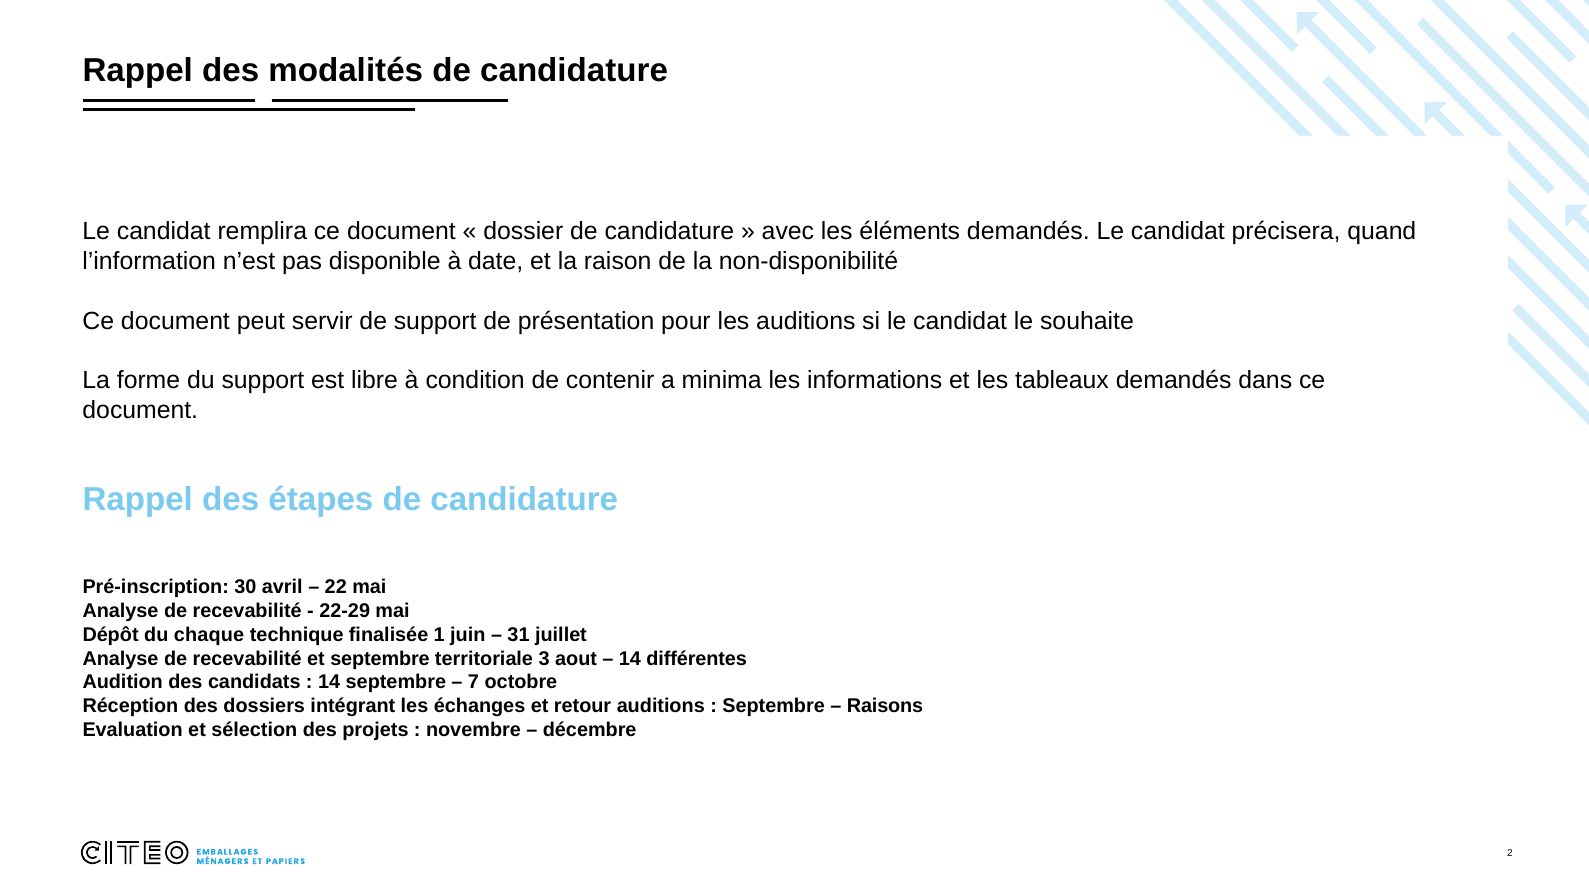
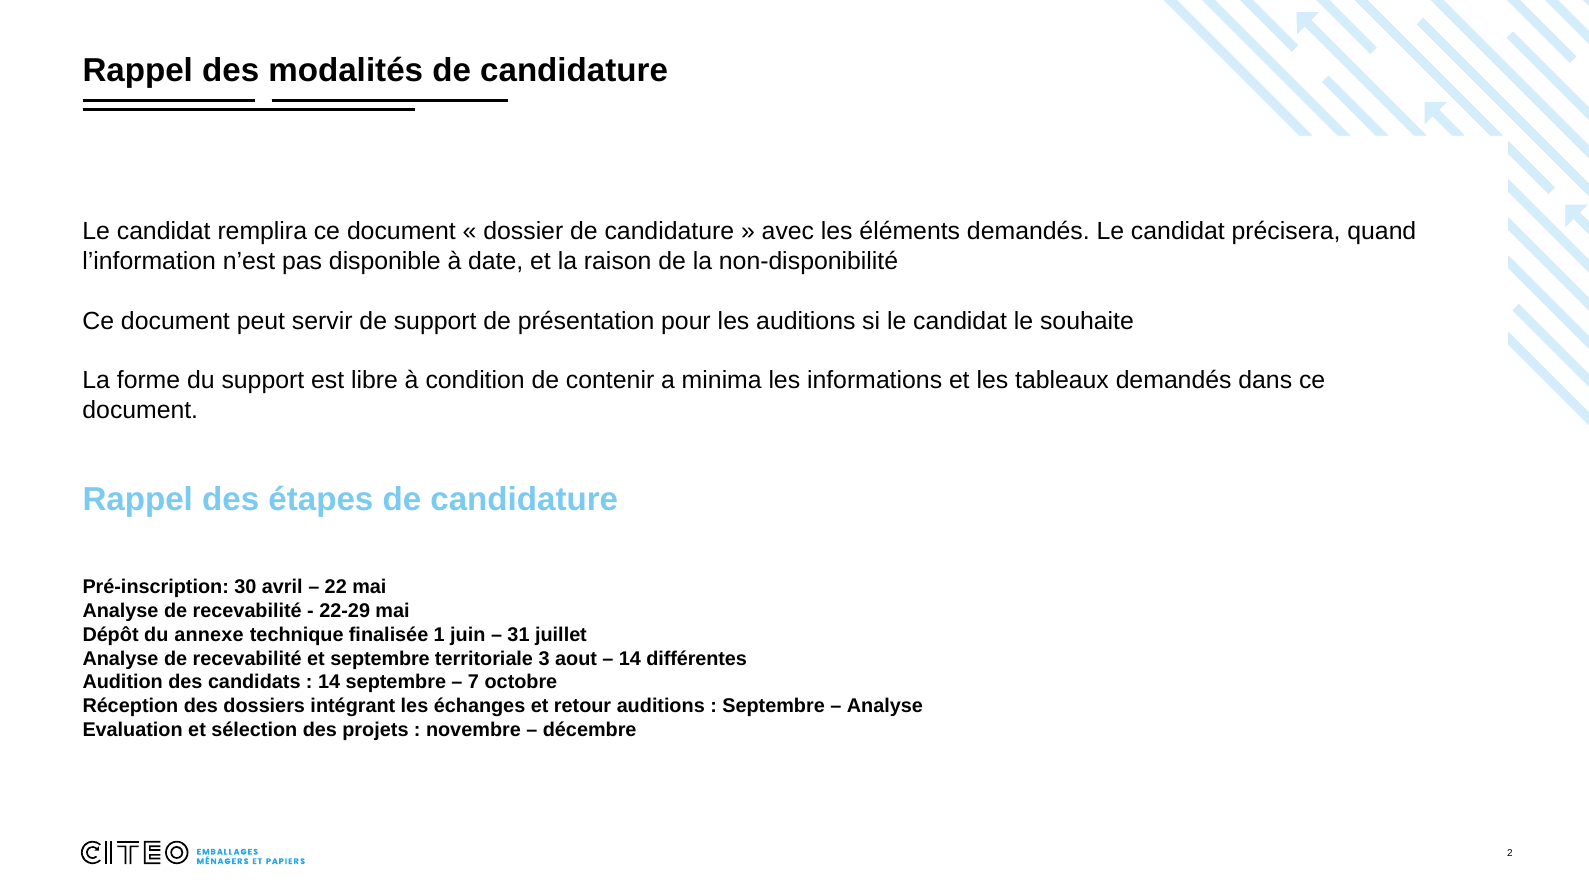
chaque: chaque -> annexe
Raisons at (885, 706): Raisons -> Analyse
